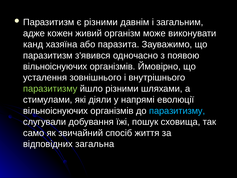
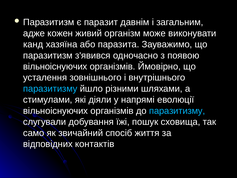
є різними: різними -> паразит
паразитизму at (50, 89) colour: light green -> light blue
загальна: загальна -> контактів
